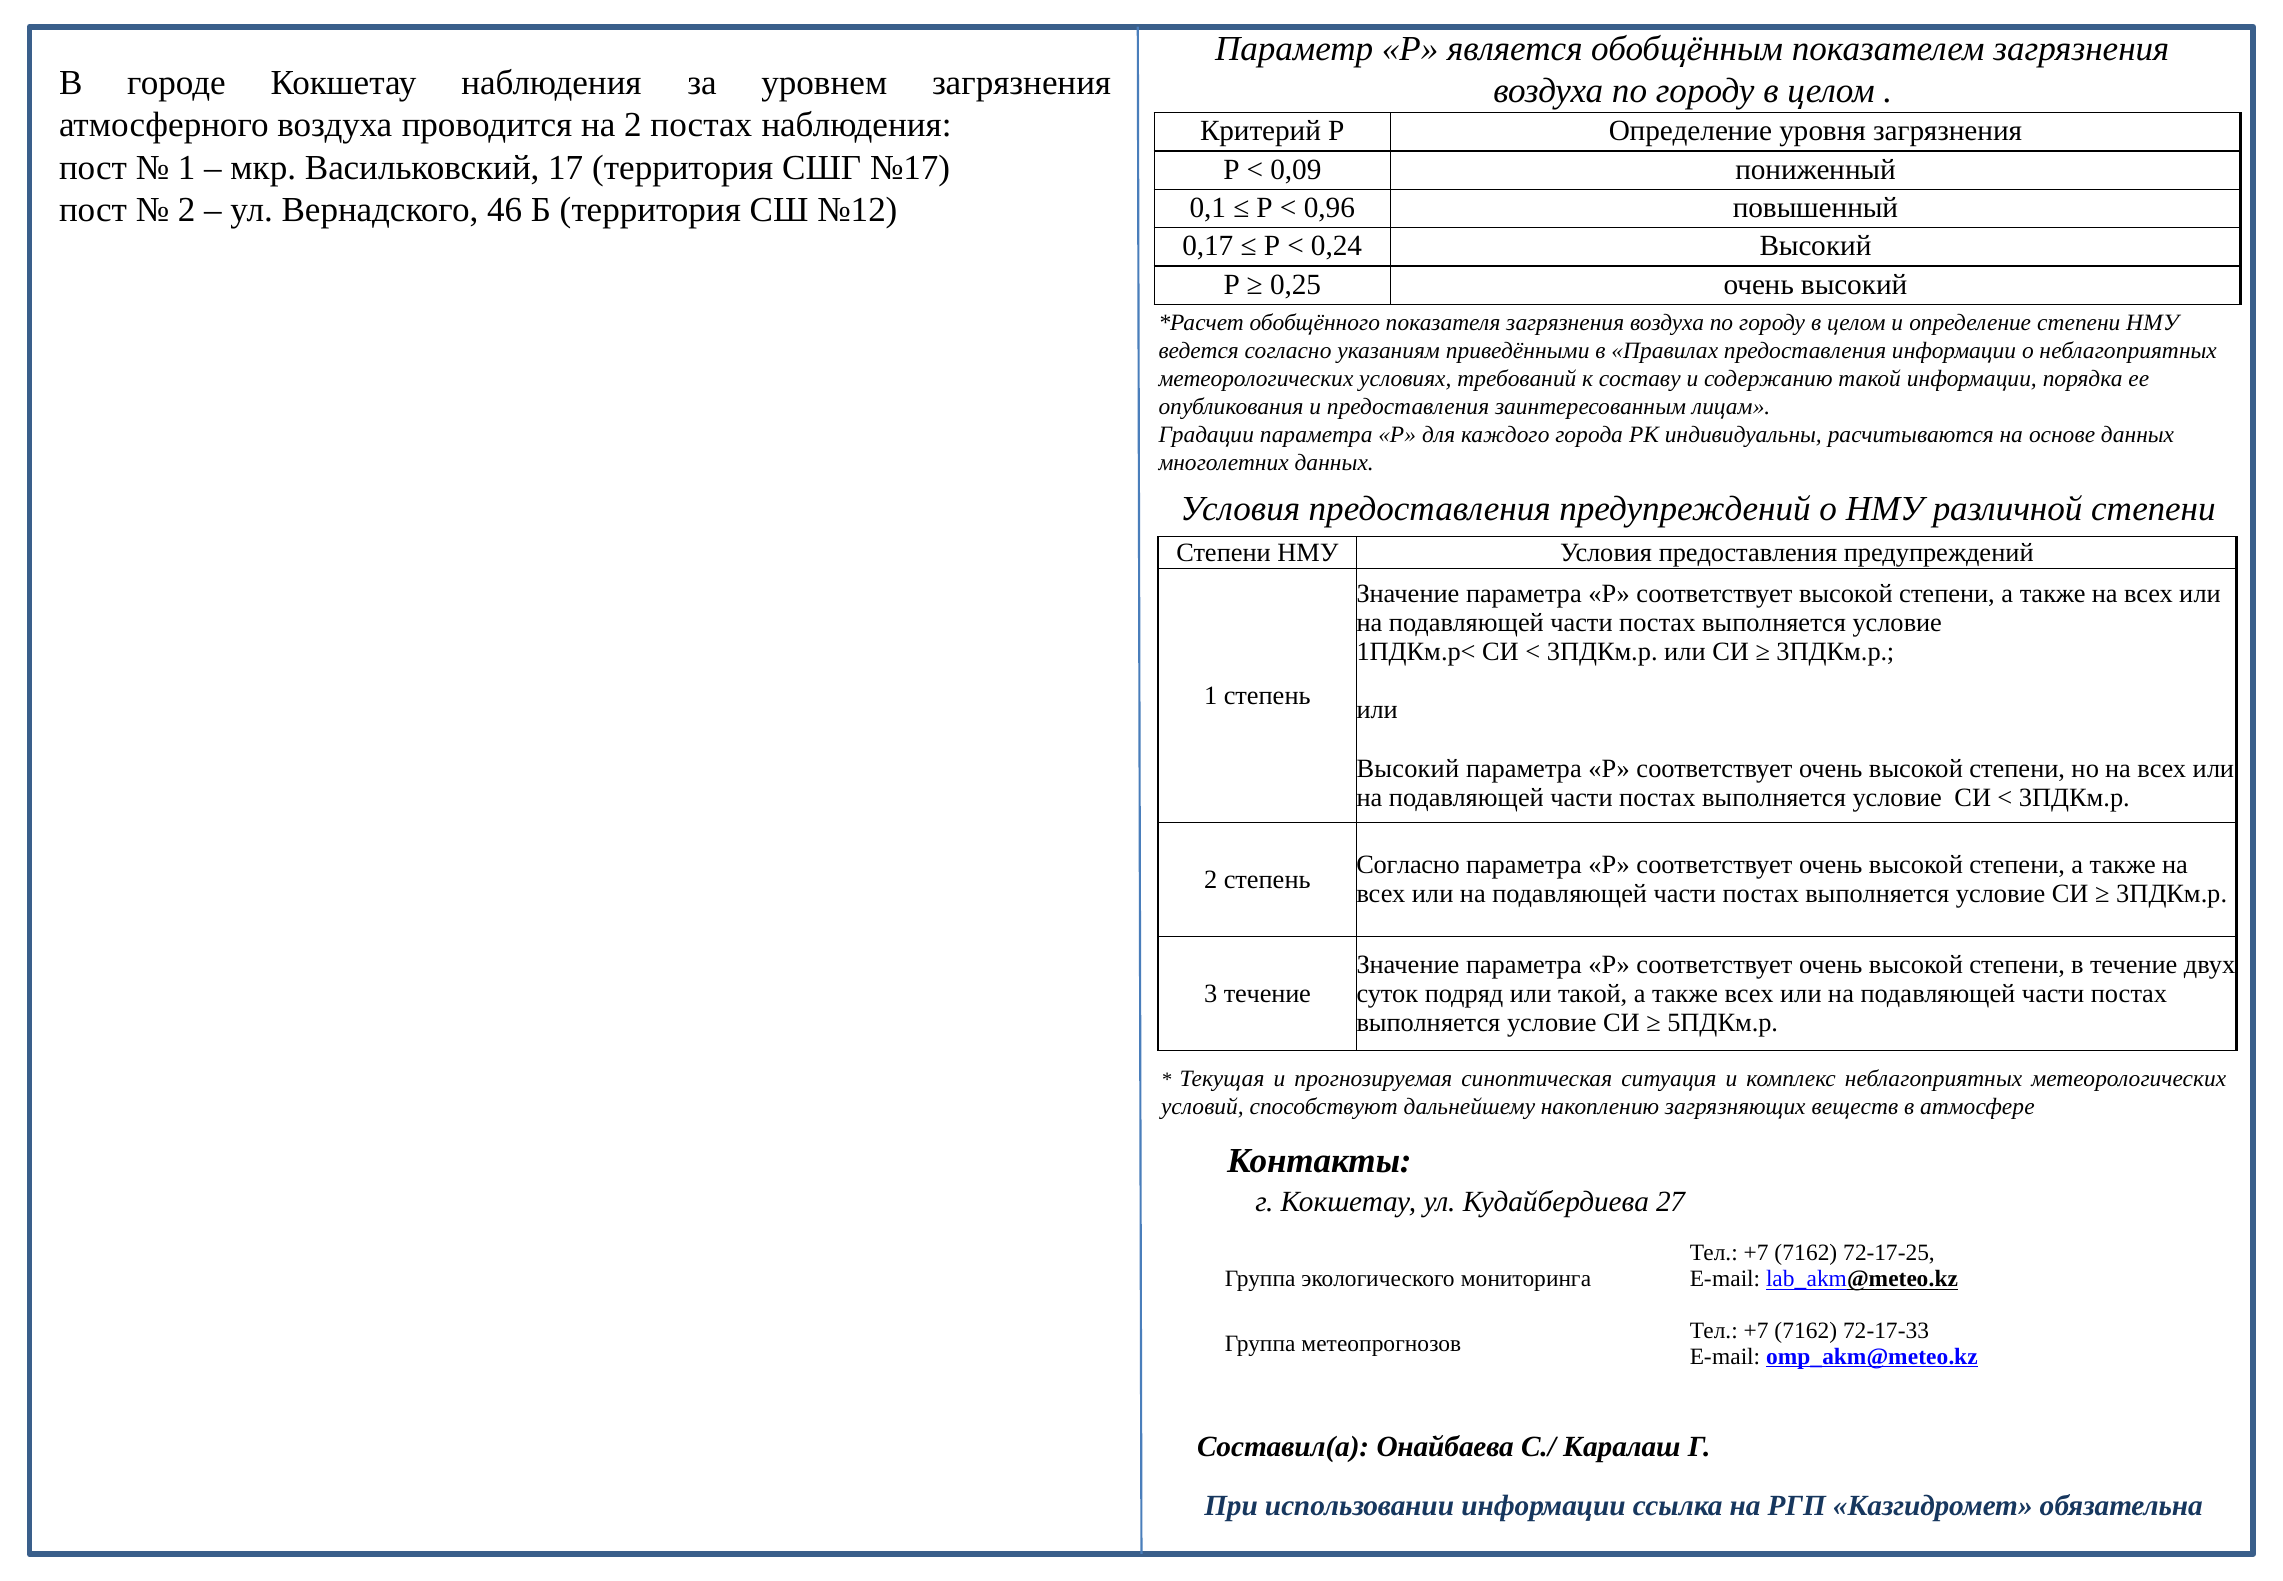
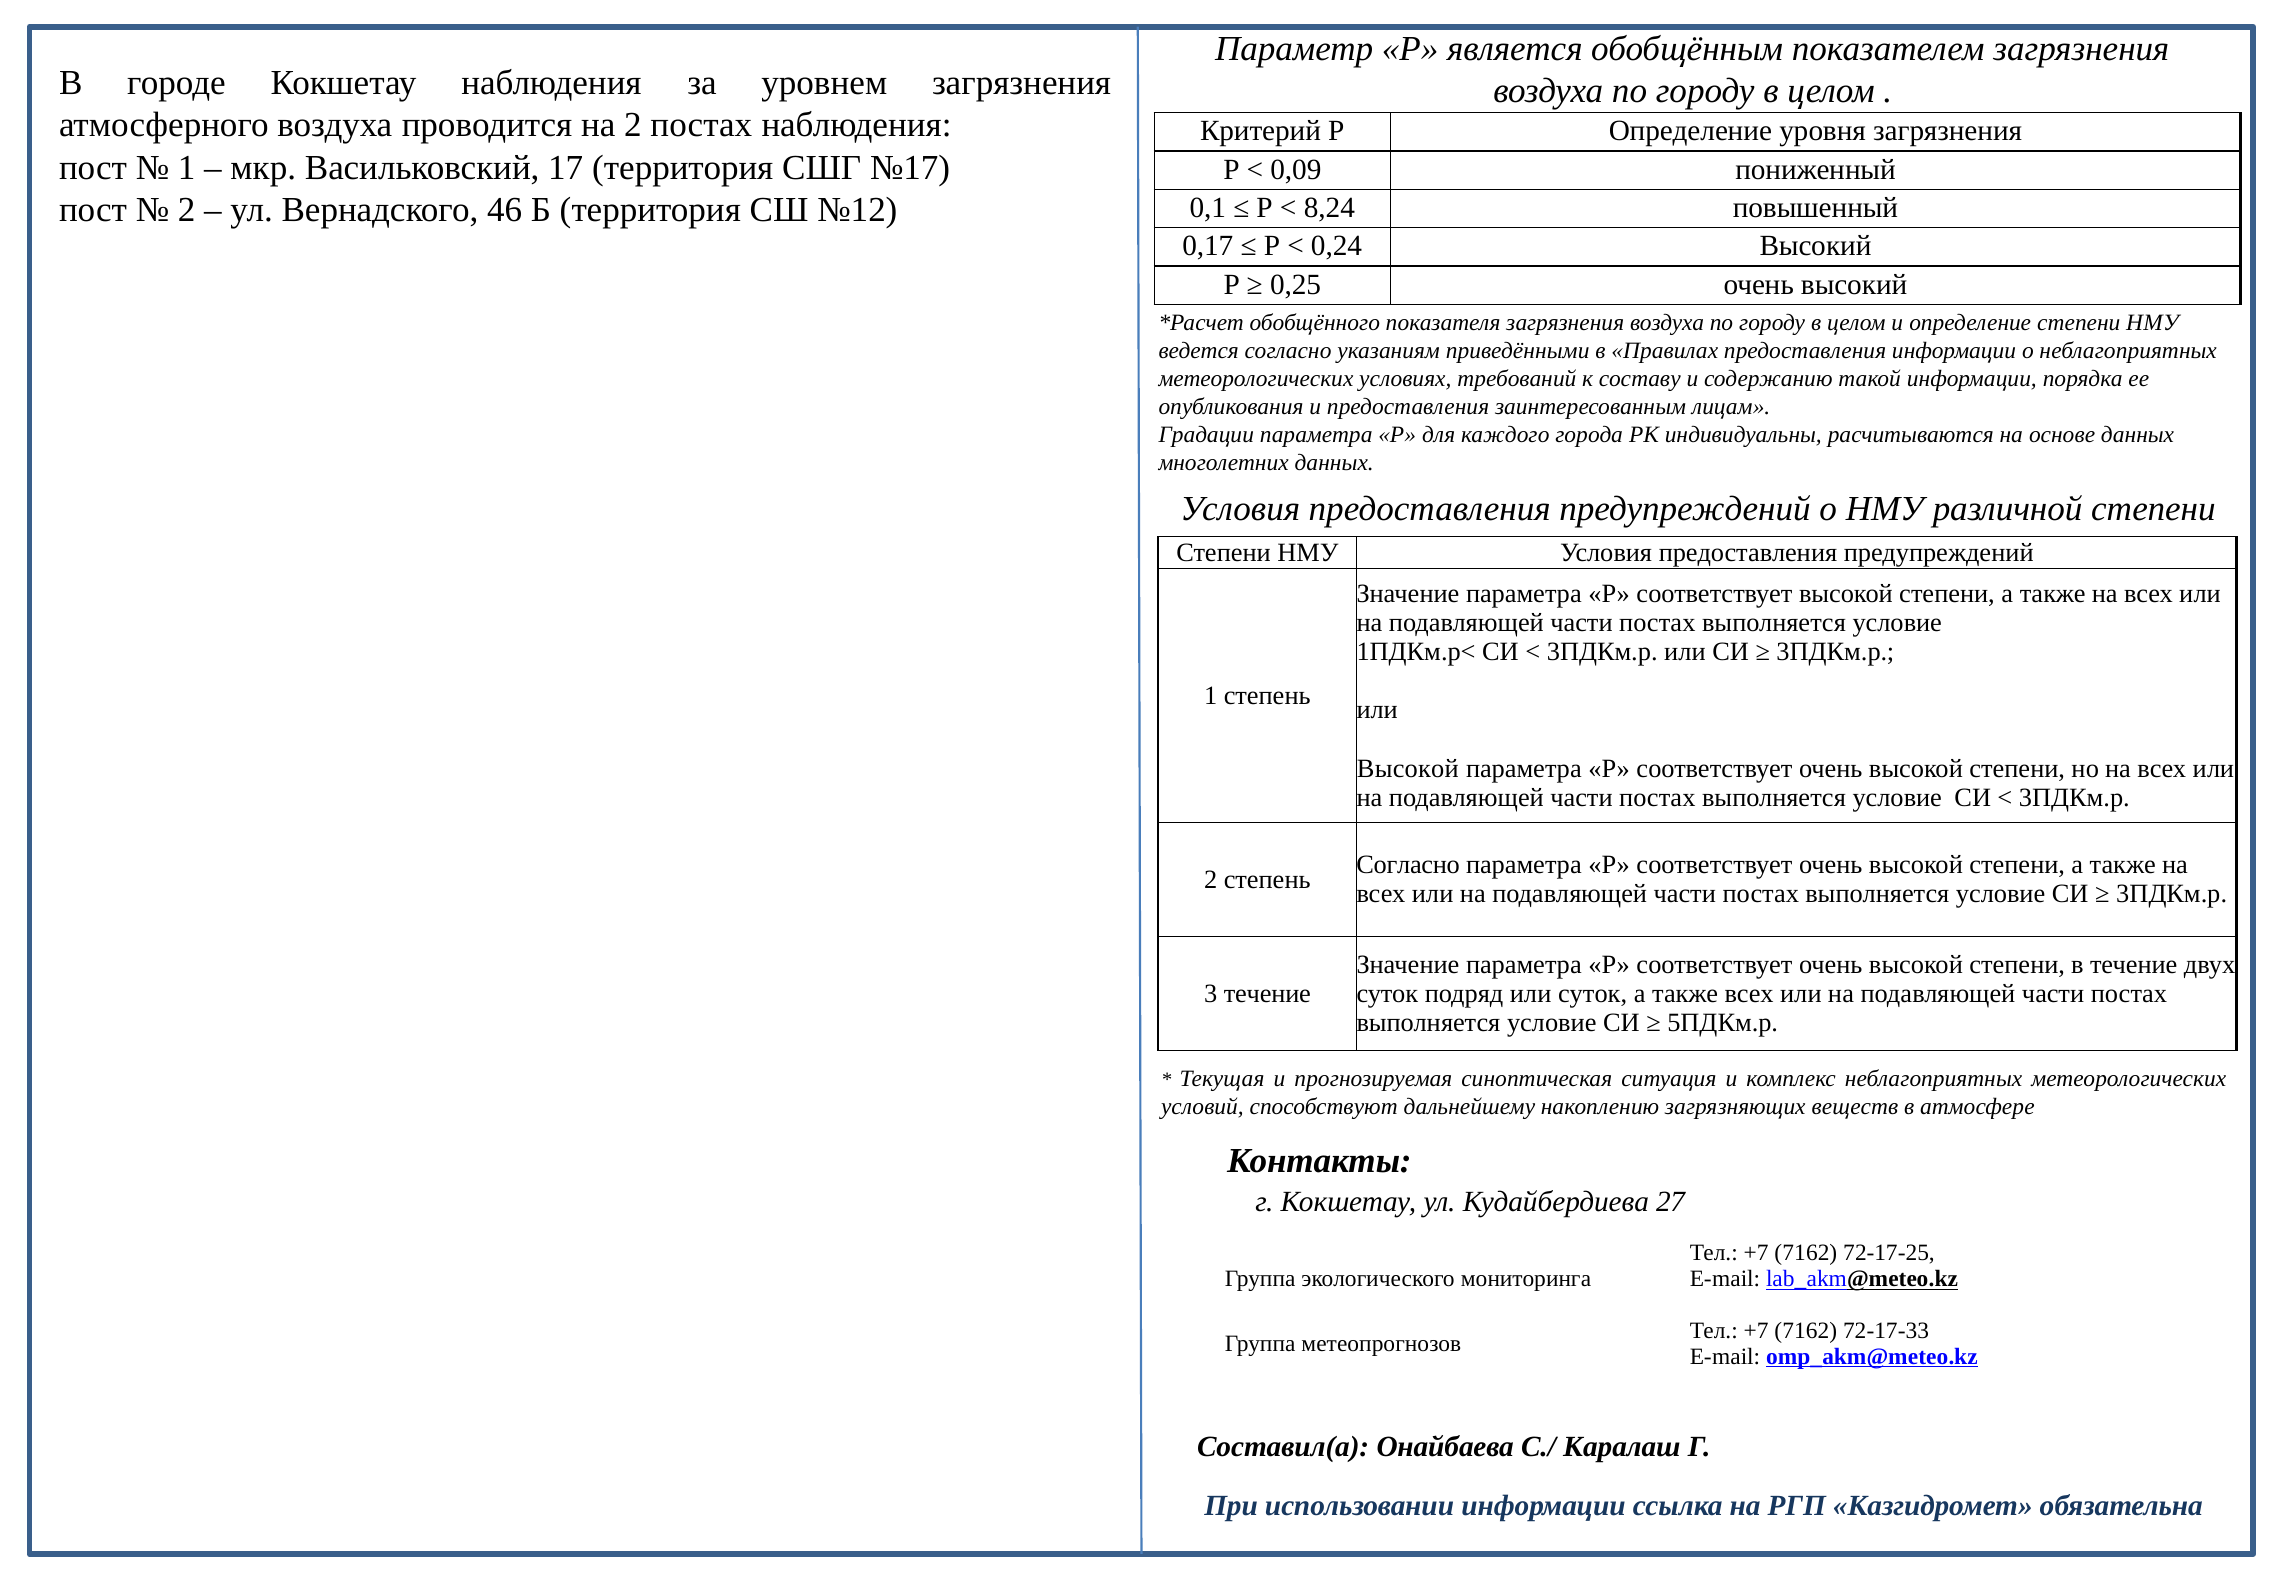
0,96: 0,96 -> 8,24
Высокий at (1408, 768): Высокий -> Высокой
или такой: такой -> суток
